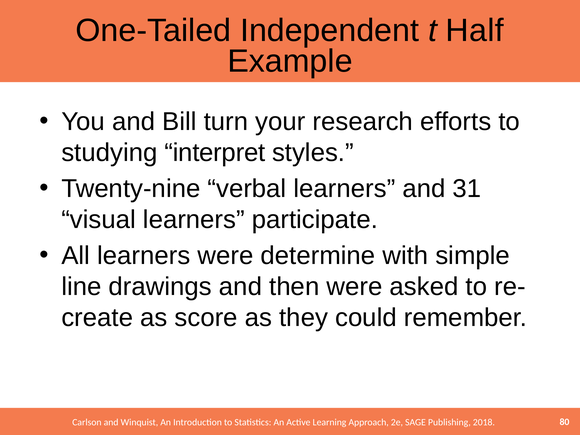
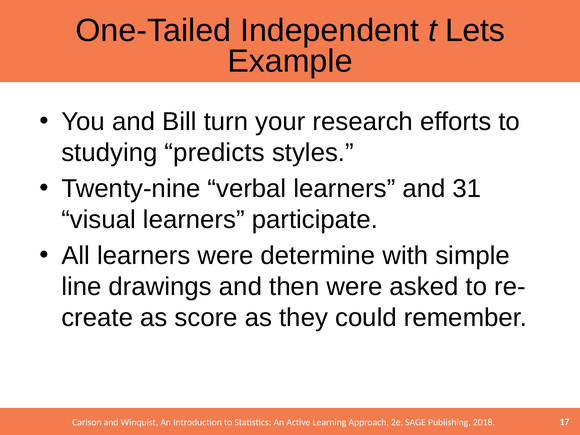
Half: Half -> Lets
interpret: interpret -> predicts
80: 80 -> 17
